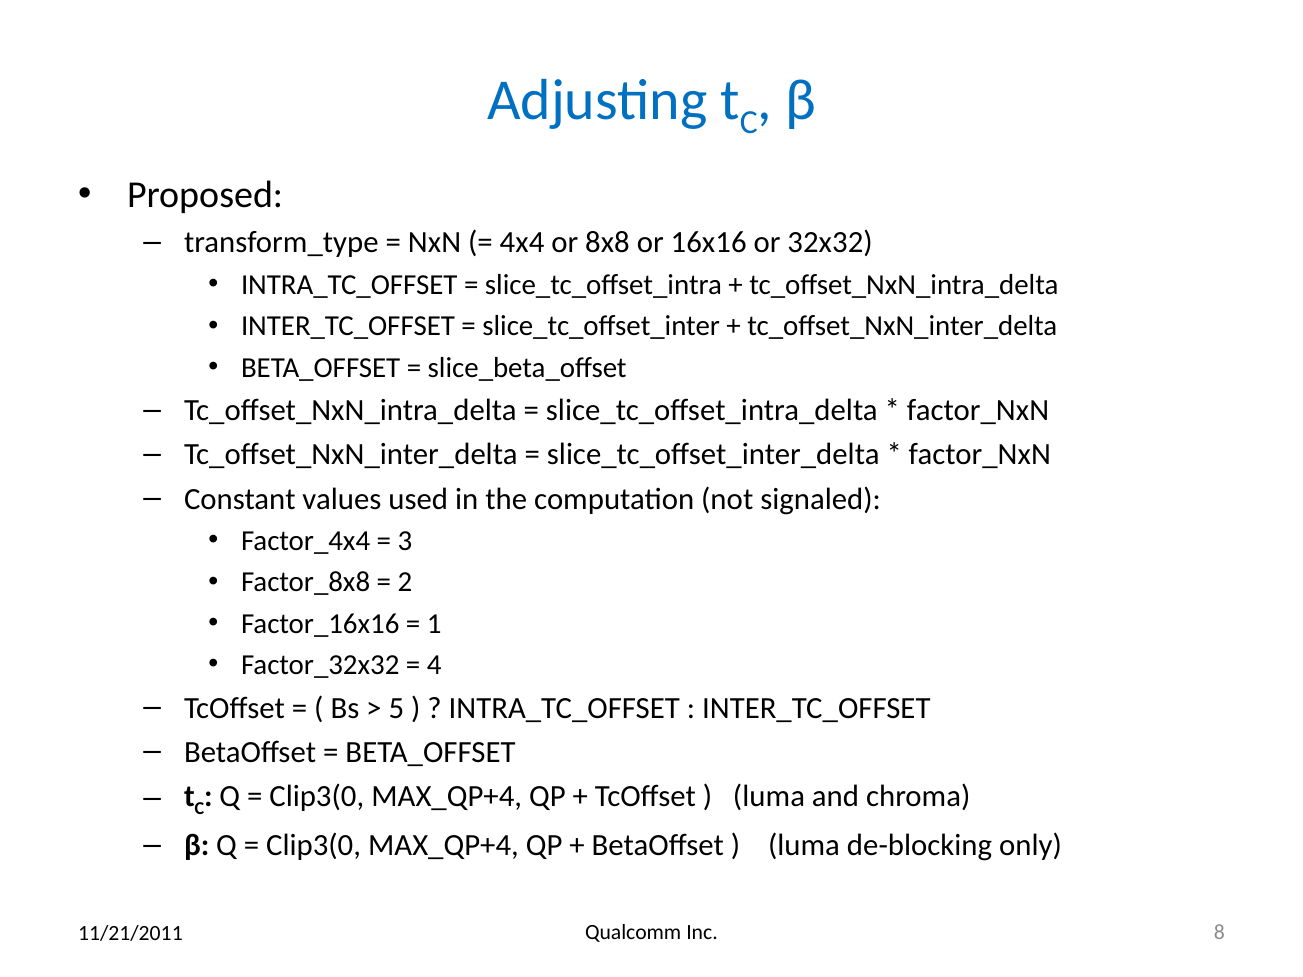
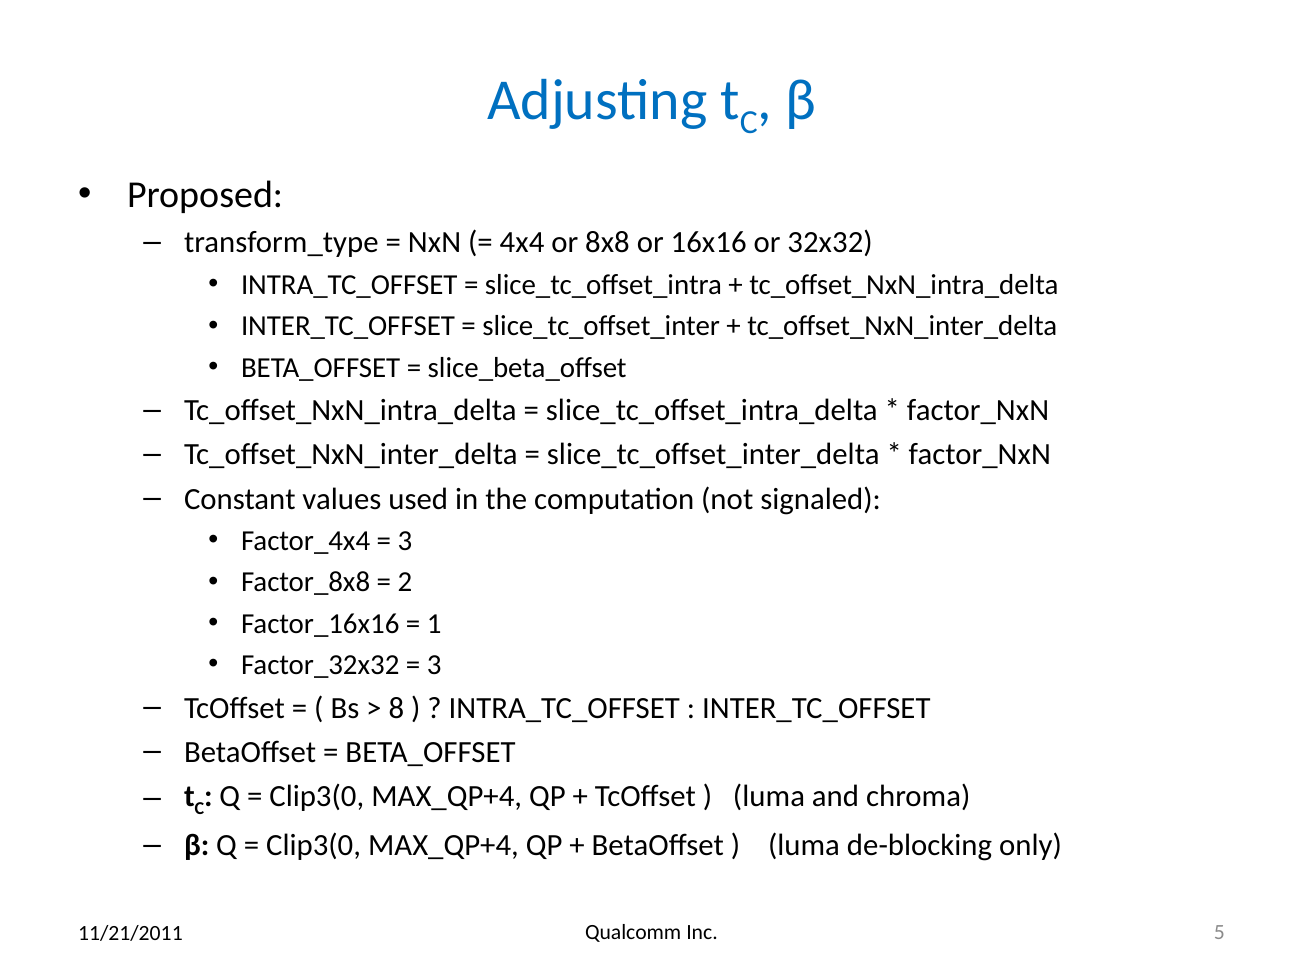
4 at (434, 665): 4 -> 3
5: 5 -> 8
8: 8 -> 5
